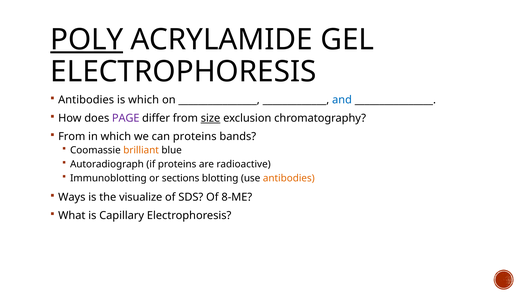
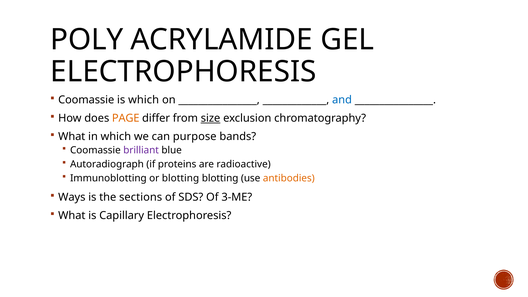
POLY underline: present -> none
Antibodies at (86, 100): Antibodies -> Coomassie
PAGE colour: purple -> orange
From at (72, 137): From -> What
can proteins: proteins -> purpose
brilliant colour: orange -> purple
or sections: sections -> blotting
visualize: visualize -> sections
8-ME: 8-ME -> 3-ME
